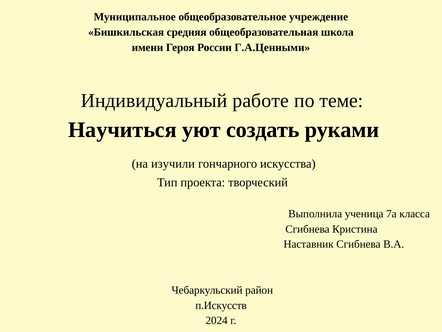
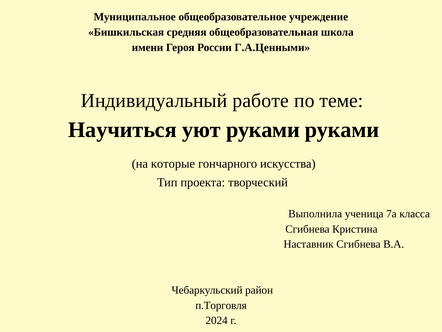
уют создать: создать -> руками
изучили: изучили -> которые
п.Искусств: п.Искусств -> п.Торговля
